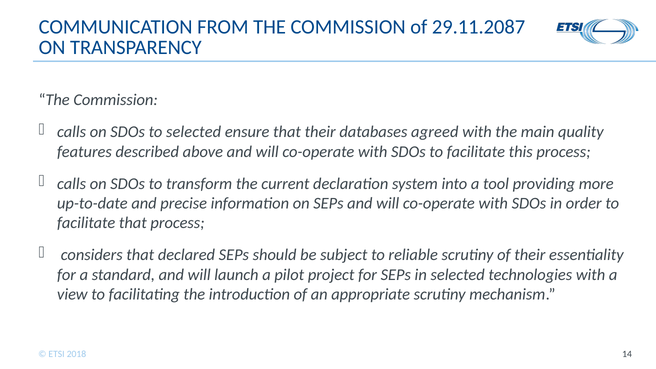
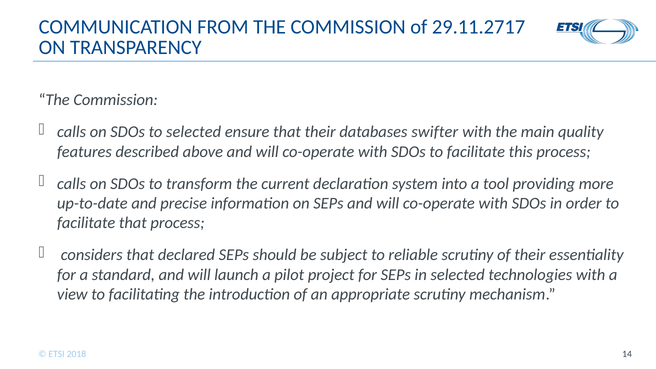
29.11.2087: 29.11.2087 -> 29.11.2717
agreed: agreed -> swifter
